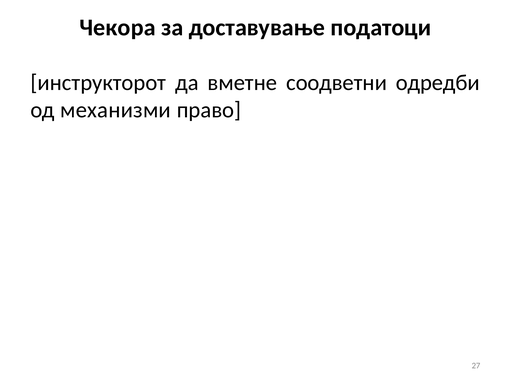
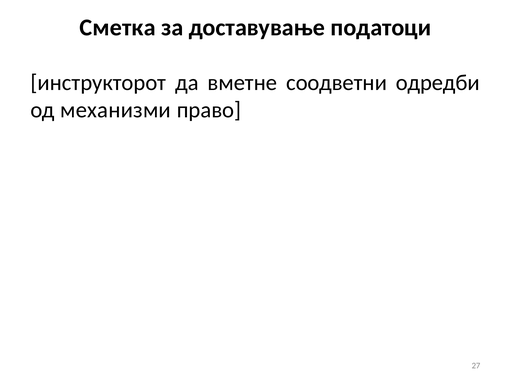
Чекора: Чекора -> Сметка
